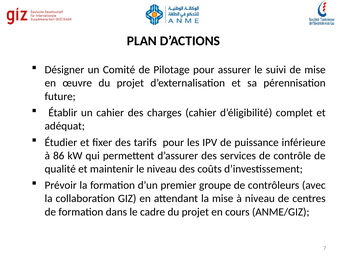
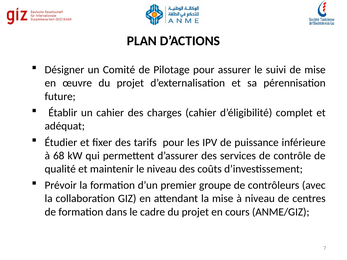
86: 86 -> 68
